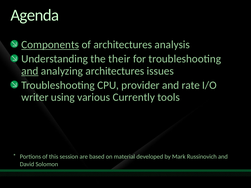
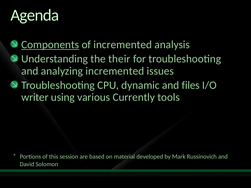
of architectures: architectures -> incremented
and at (30, 71) underline: present -> none
analyzing architectures: architectures -> incremented
provider: provider -> dynamic
rate: rate -> files
